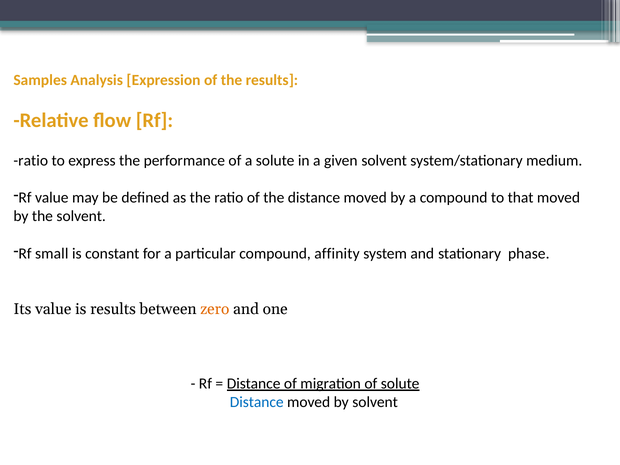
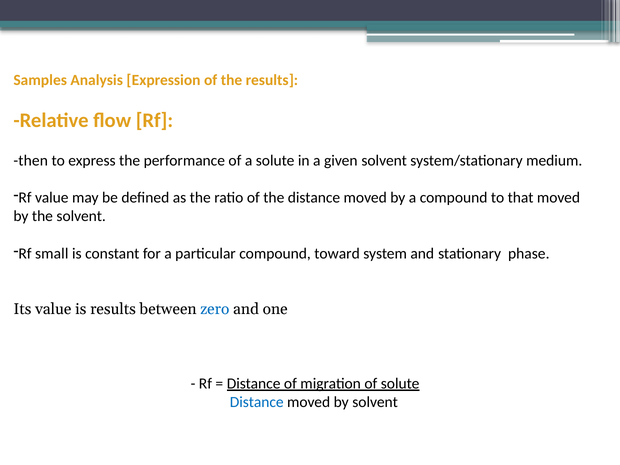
ratio at (31, 161): ratio -> then
affinity: affinity -> toward
zero colour: orange -> blue
